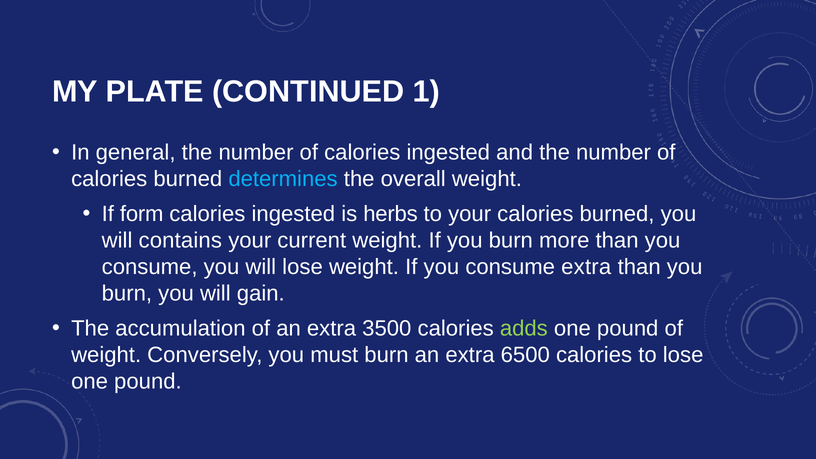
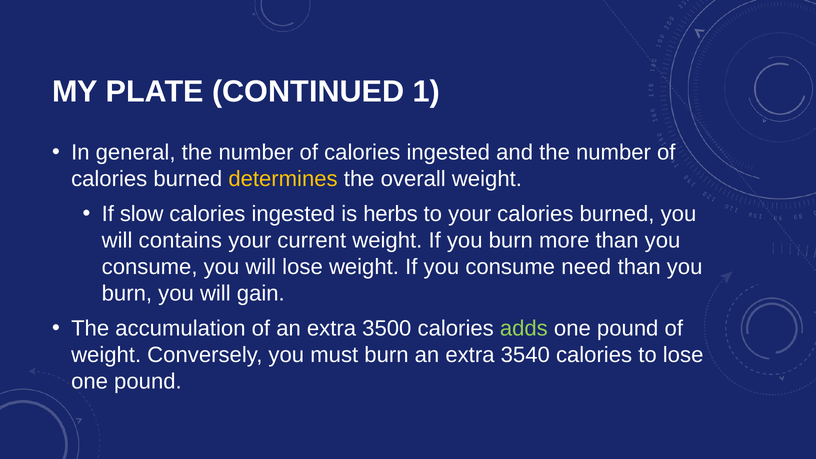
determines colour: light blue -> yellow
form: form -> slow
consume extra: extra -> need
6500: 6500 -> 3540
